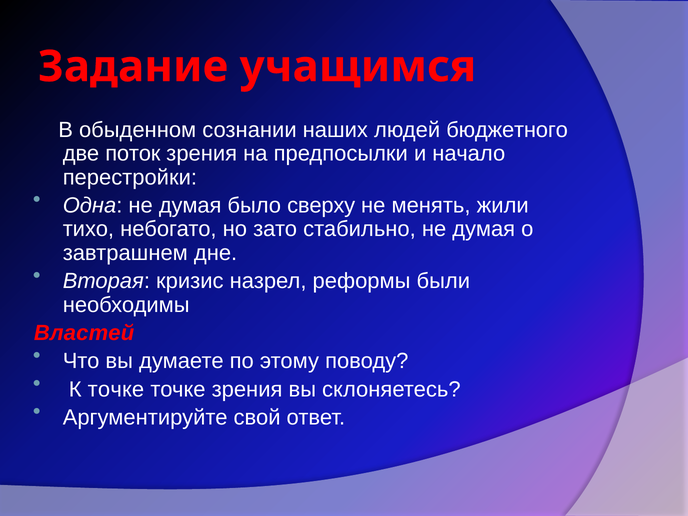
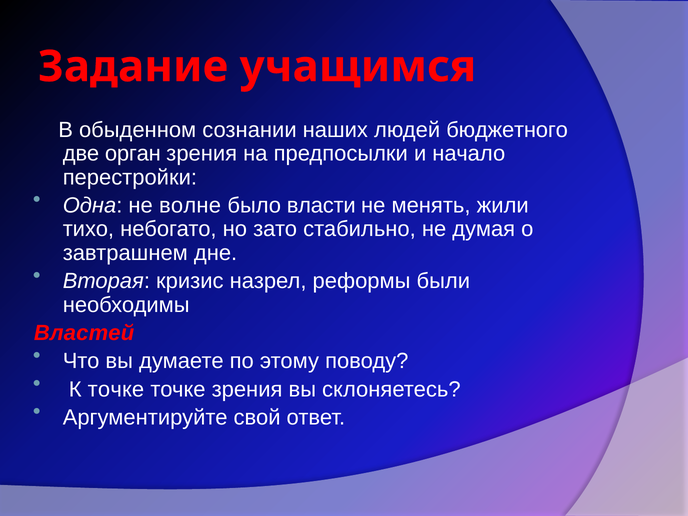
поток: поток -> орган
Одна не думая: думая -> волне
сверху: сверху -> власти
